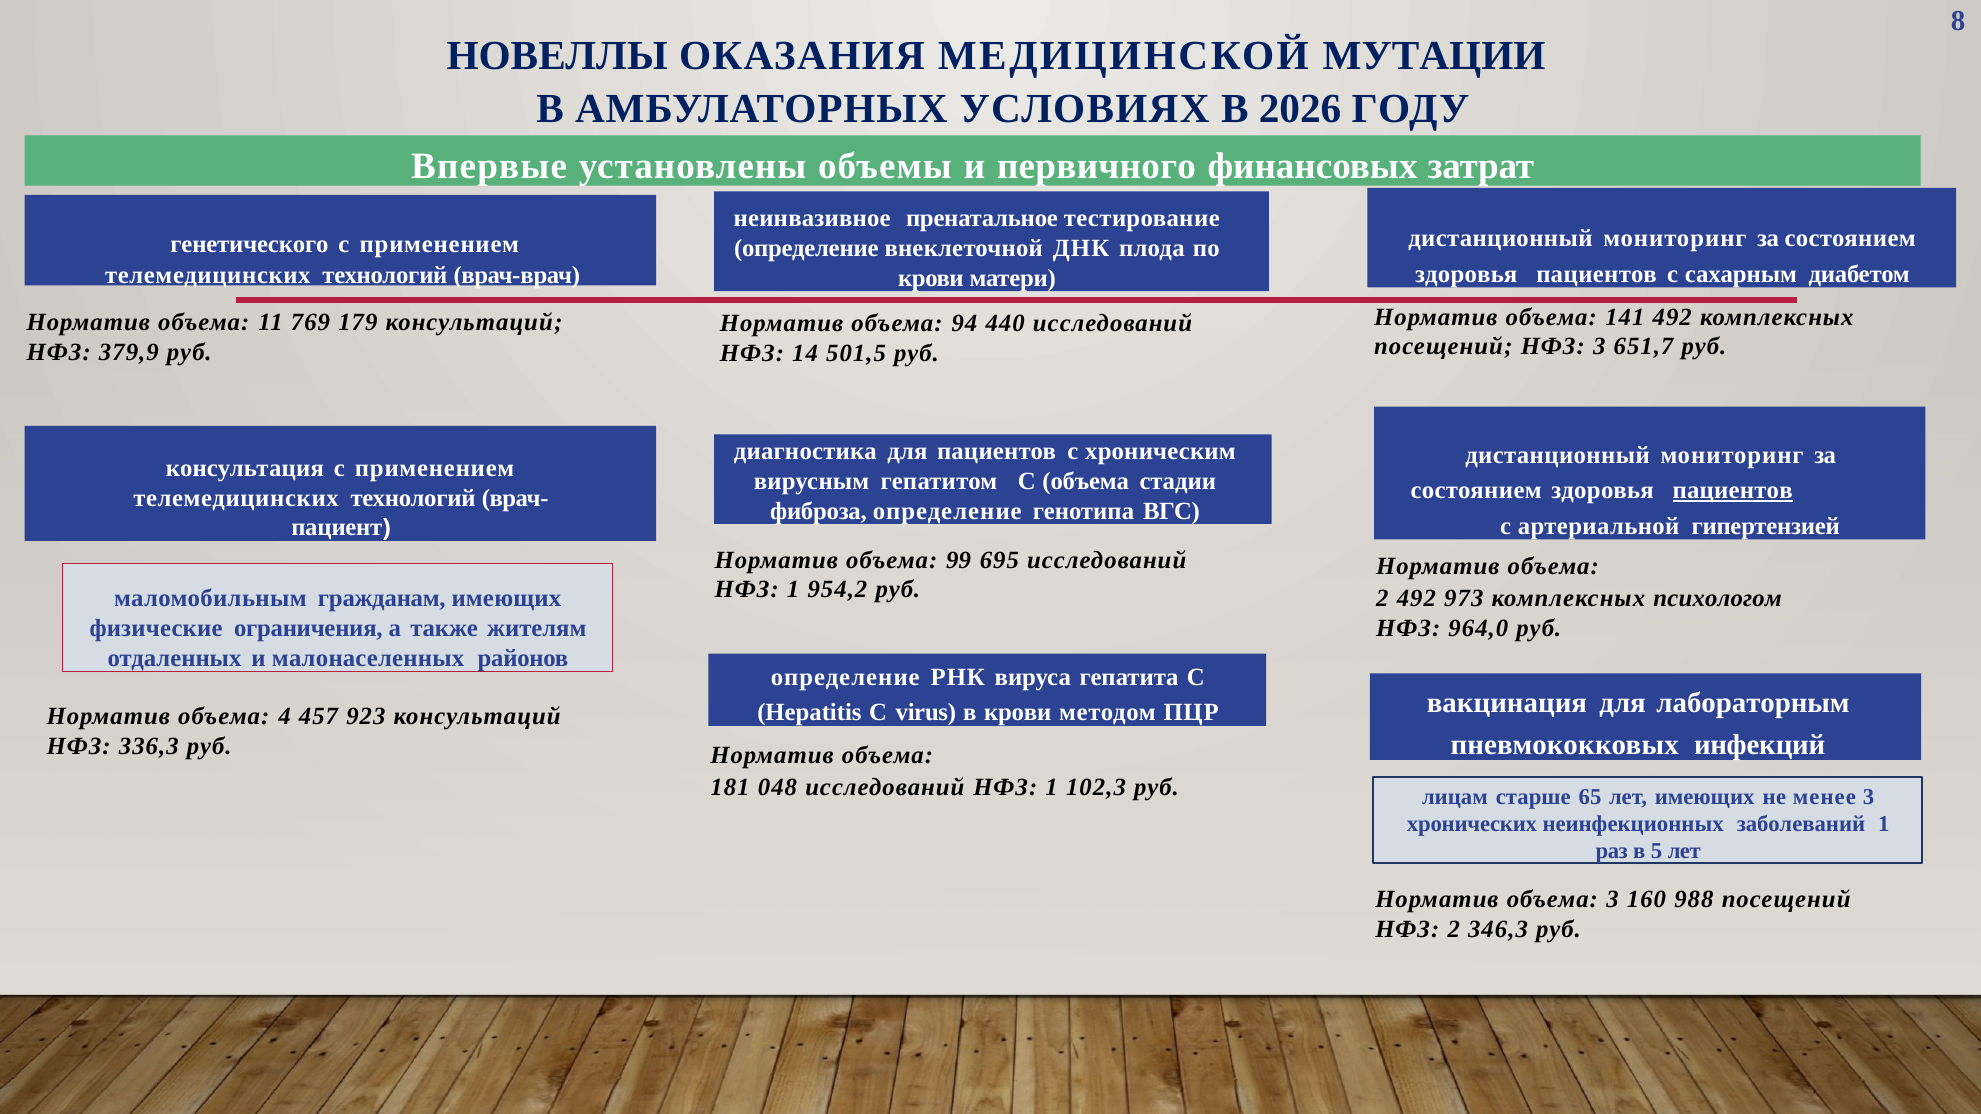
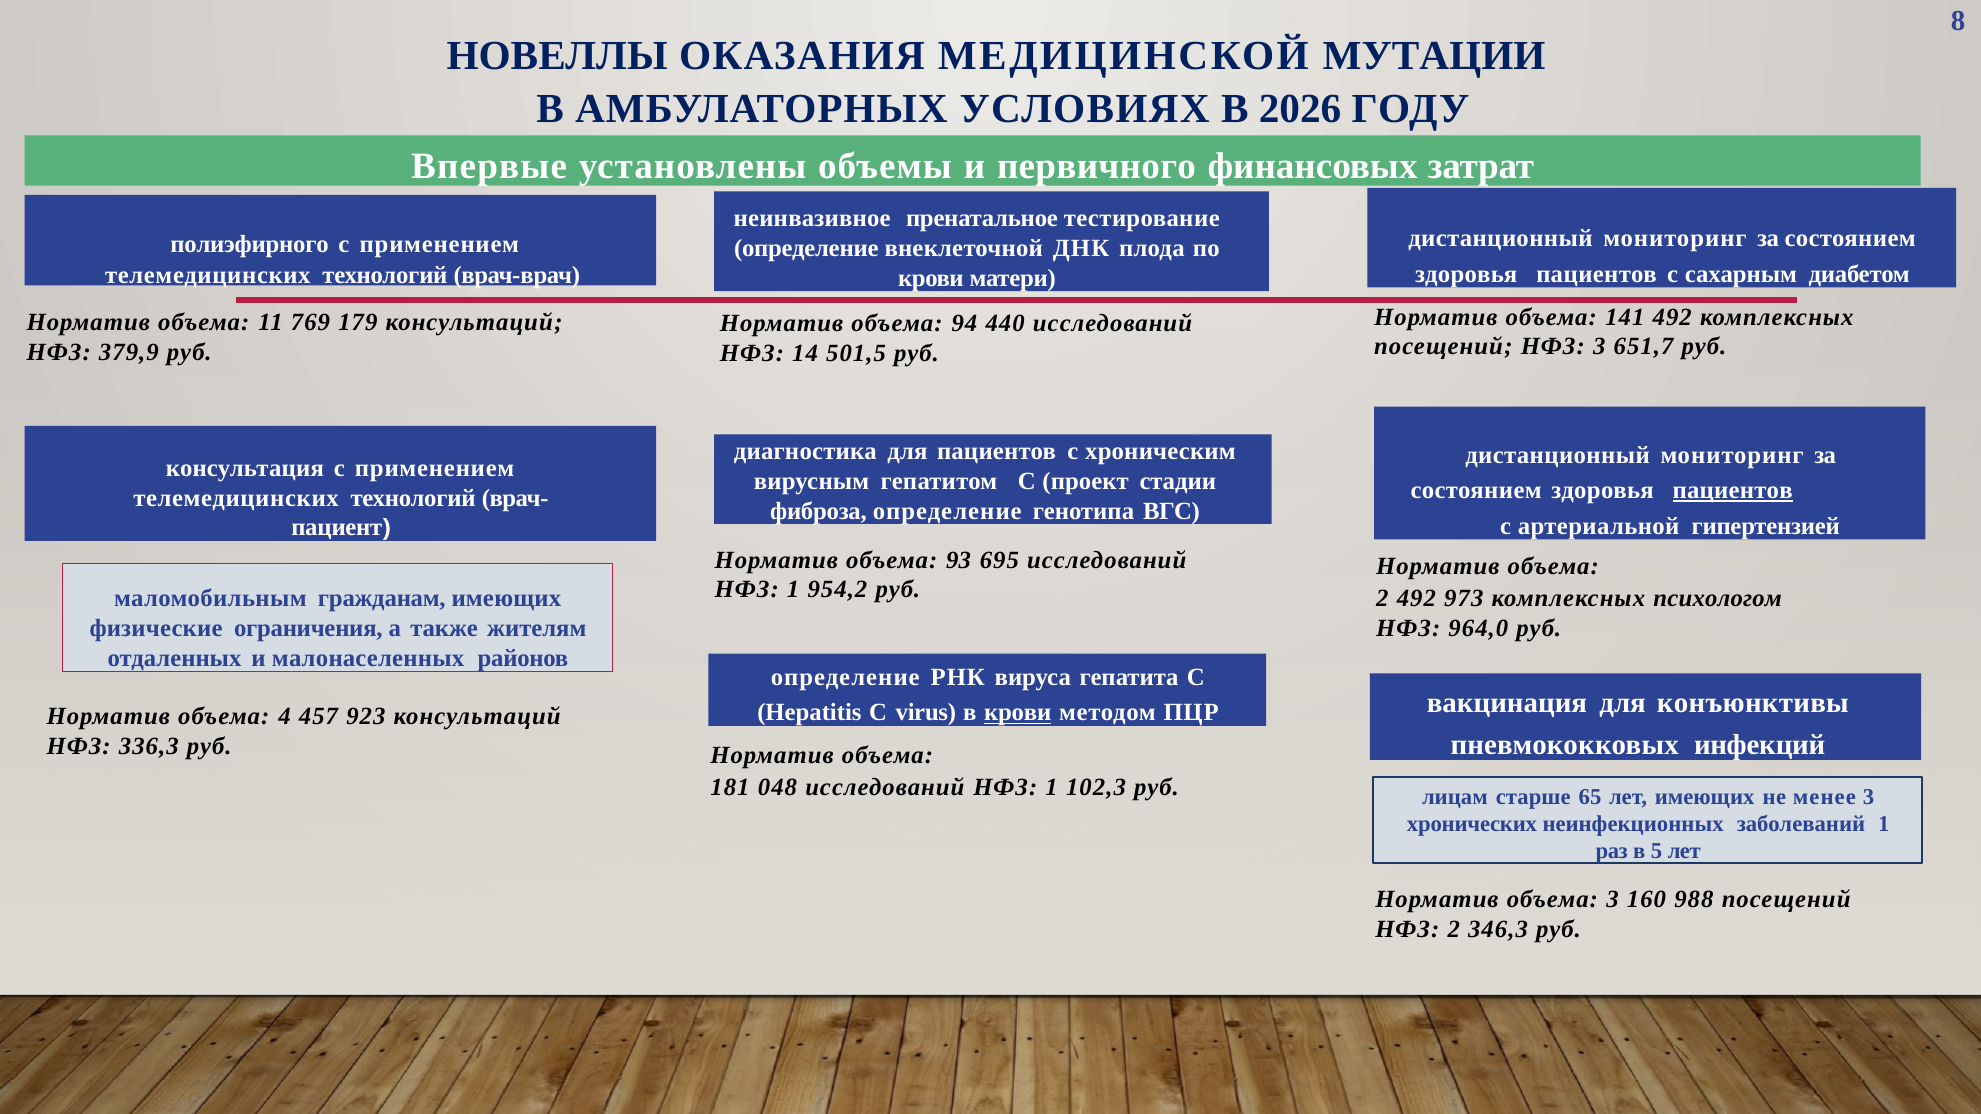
генетического: генетического -> полиэфирного
С объема: объема -> проект
99: 99 -> 93
лабораторным: лабораторным -> конъюнктивы
крови at (1018, 713) underline: none -> present
